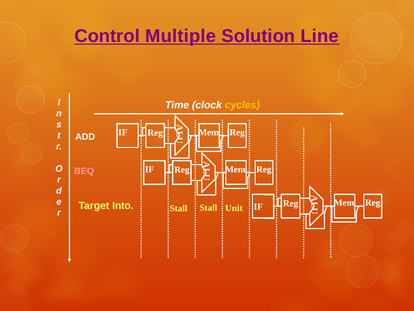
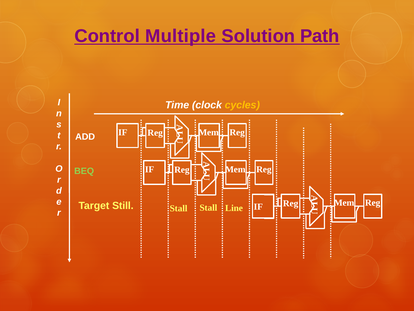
Line: Line -> Path
BEQ colour: pink -> light green
Into: Into -> Still
Unit: Unit -> Line
